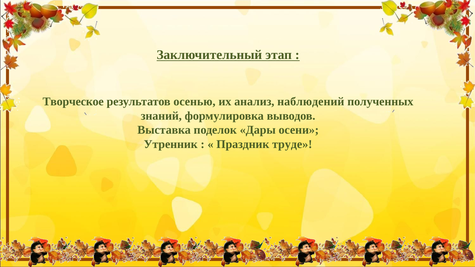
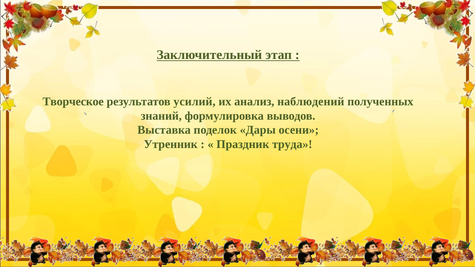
осенью: осенью -> усилий
труде: труде -> труда
